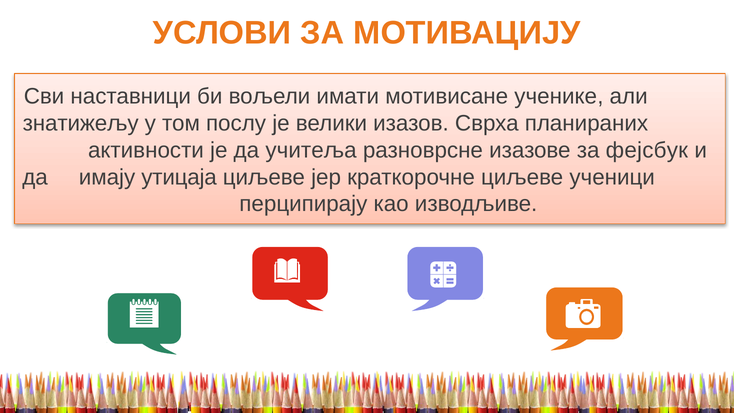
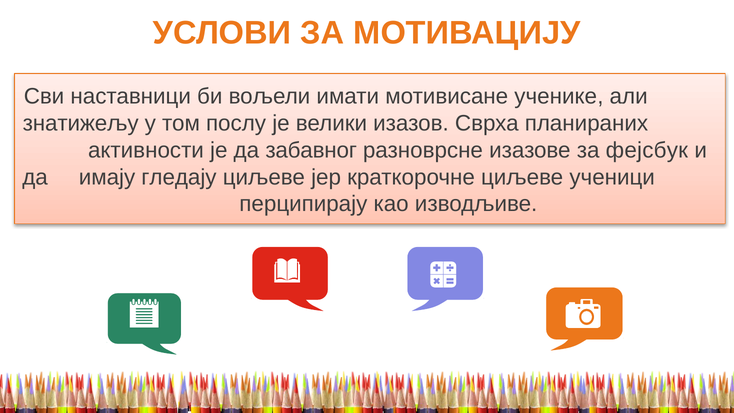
учитеља: учитеља -> забавног
утицаја: утицаја -> гледају
